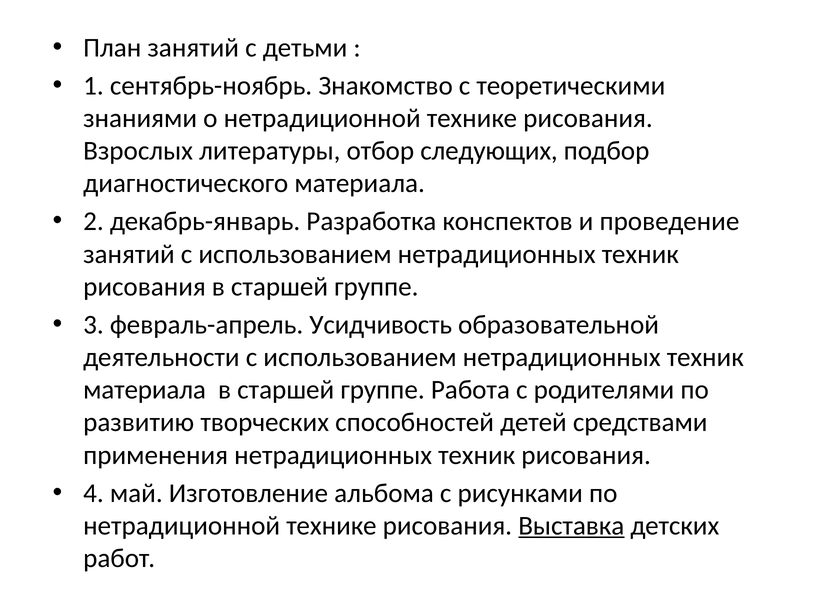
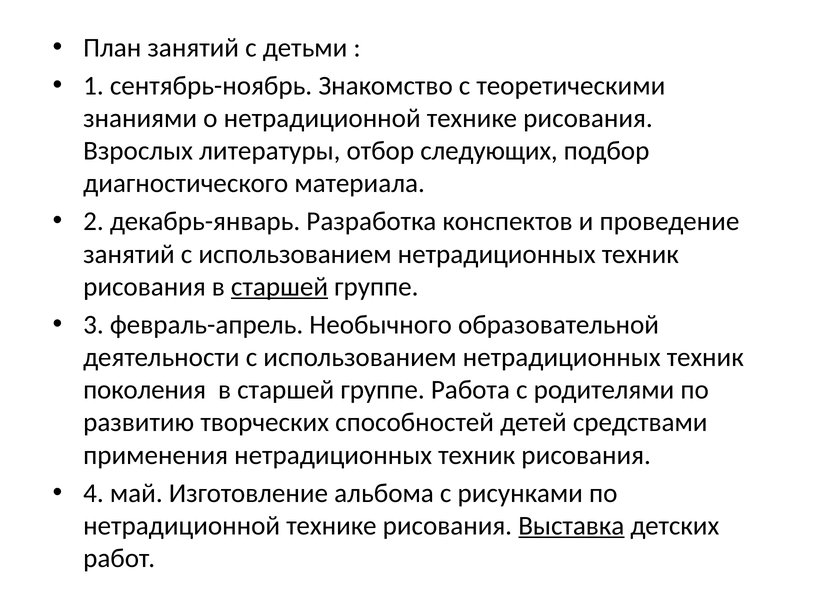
старшей at (280, 286) underline: none -> present
Усидчивость: Усидчивость -> Необычного
материала at (145, 390): материала -> поколения
